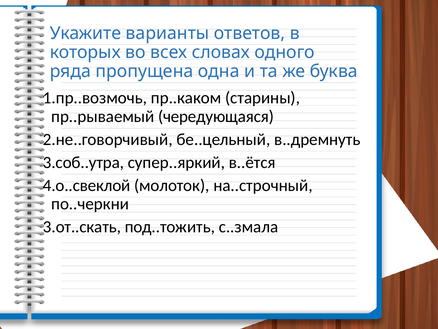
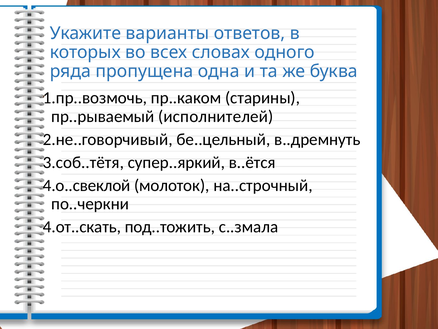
чередующаяся: чередующаяся -> исполнителей
3.соб..утра: 3.соб..утра -> 3.соб..тётя
3.от..скать: 3.от..скать -> 4.от..скать
